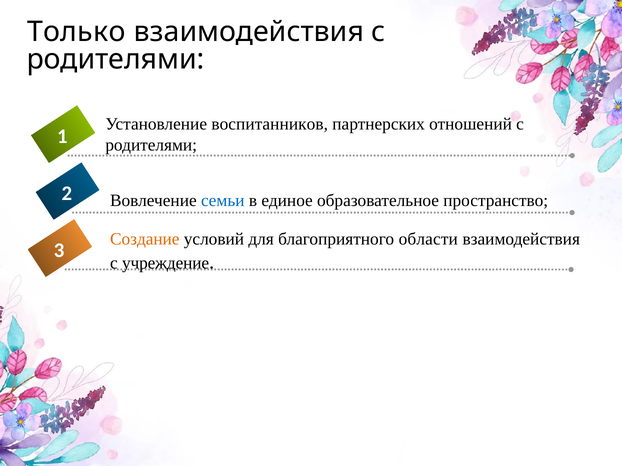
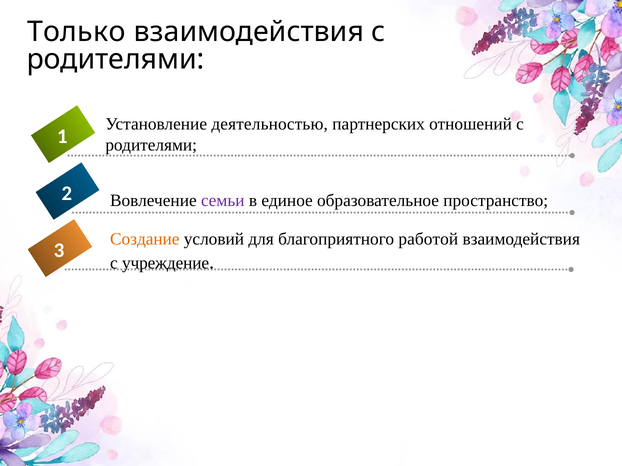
воспитанников: воспитанников -> деятельностью
семьи colour: blue -> purple
области: области -> работой
